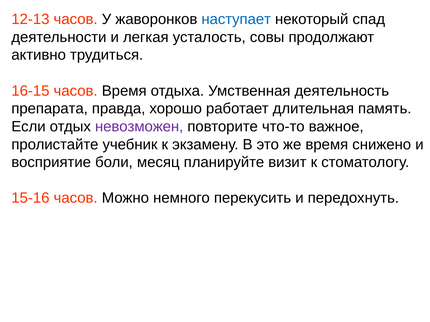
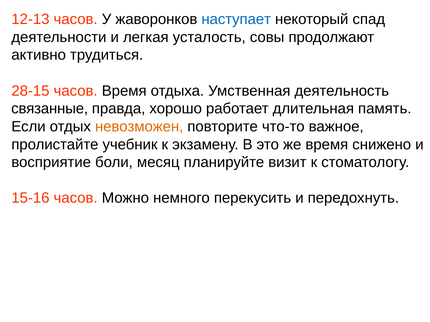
16-15: 16-15 -> 28-15
препарата: препарата -> связанные
невозможен colour: purple -> orange
